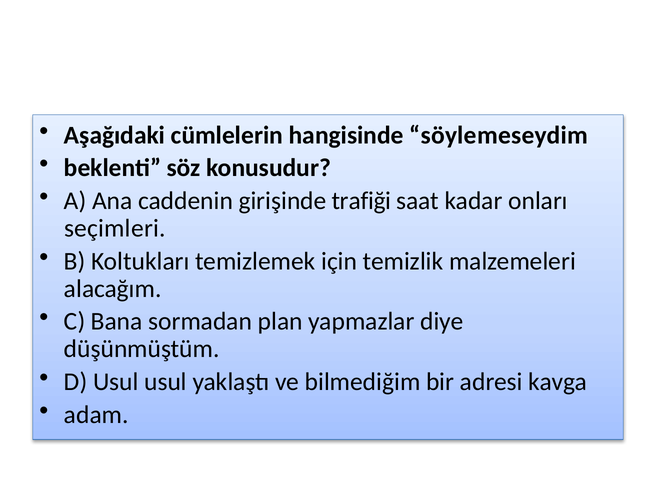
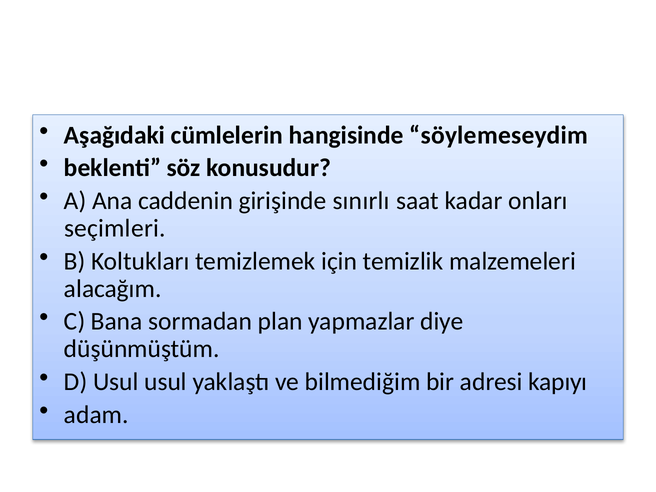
trafiği: trafiği -> sınırlı
kavga: kavga -> kapıyı
